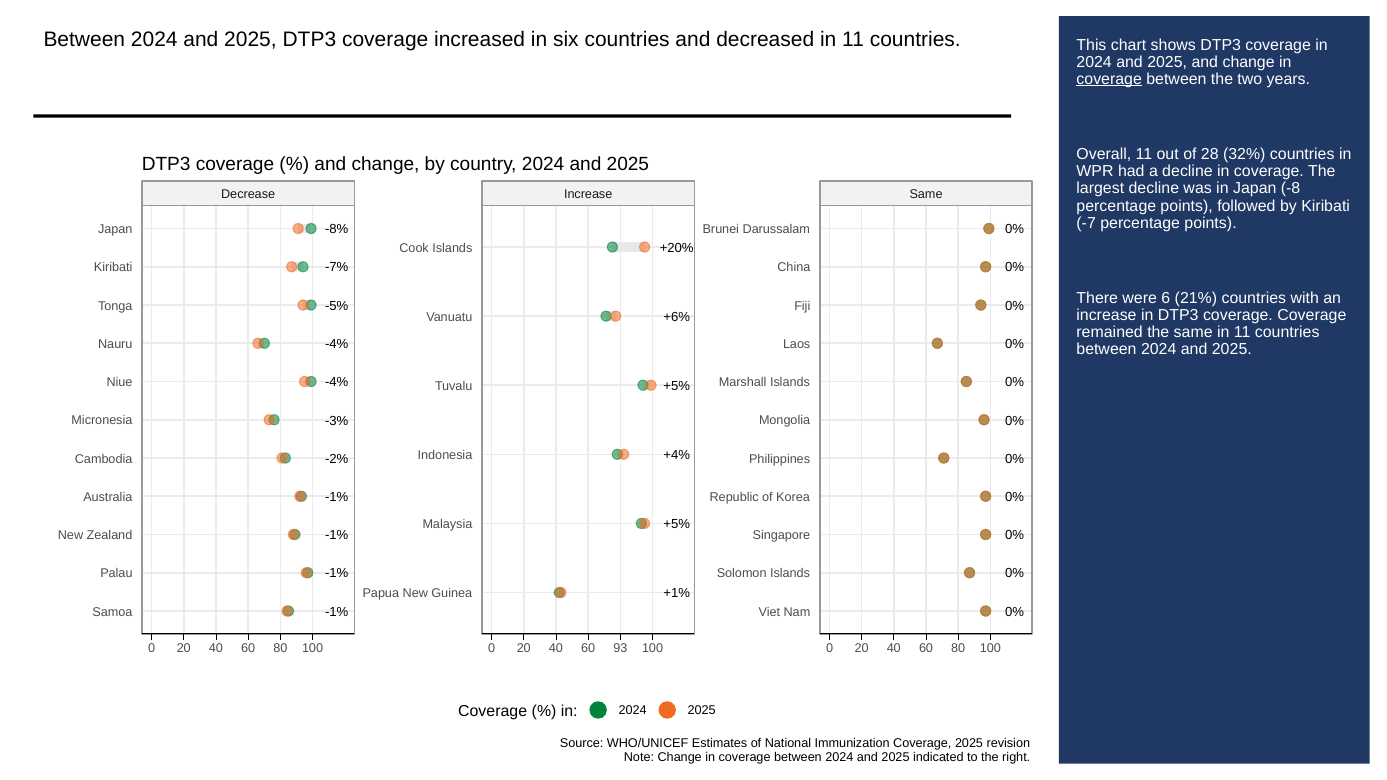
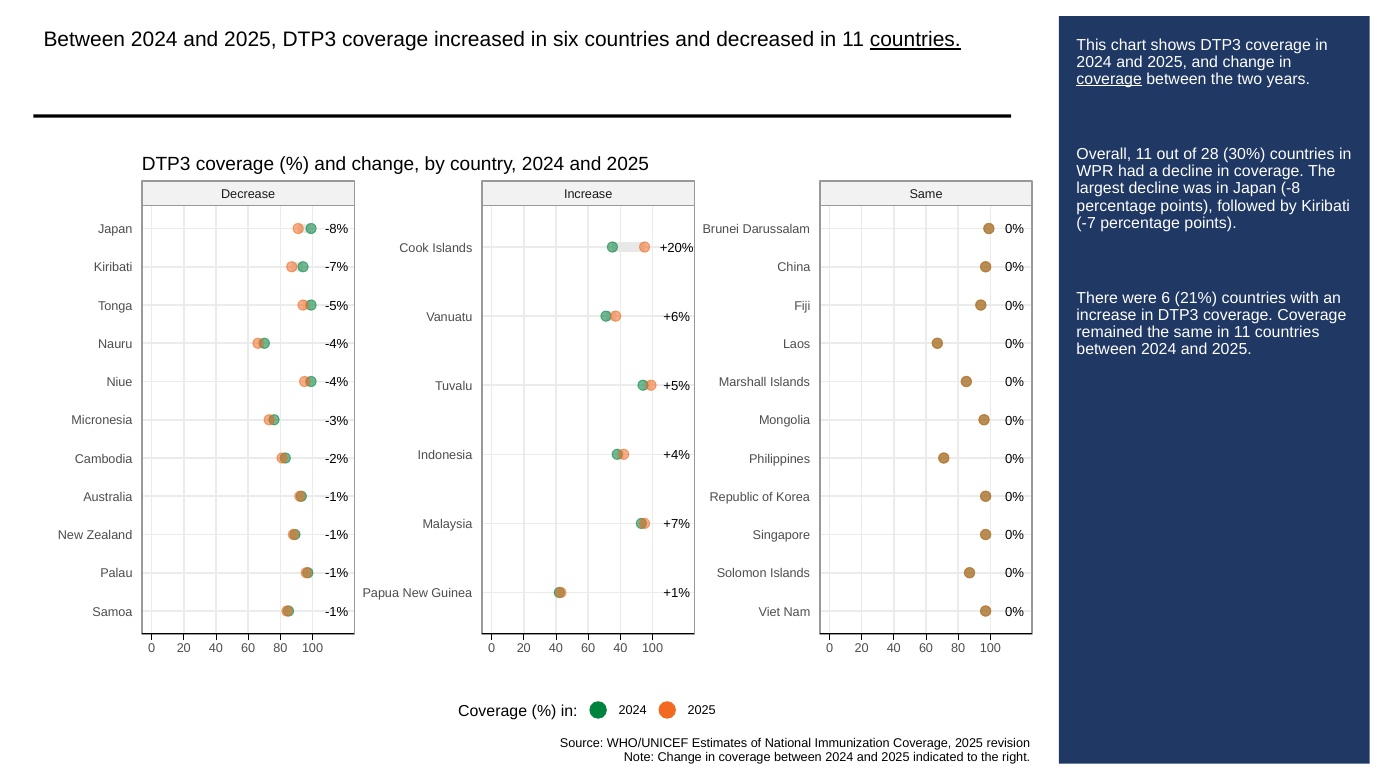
countries at (915, 40) underline: none -> present
32%: 32% -> 30%
+5% at (677, 524): +5% -> +7%
60 93: 93 -> 40
